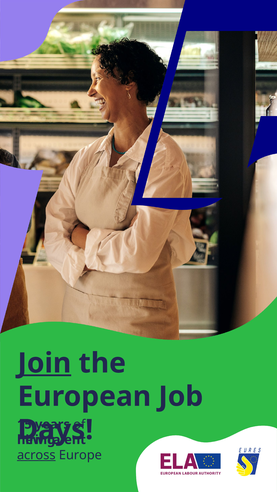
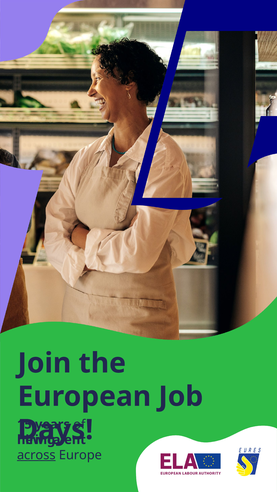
Join underline: present -> none
